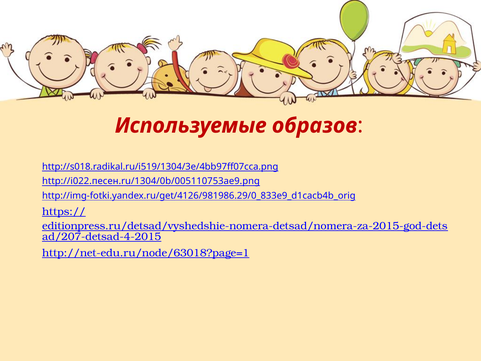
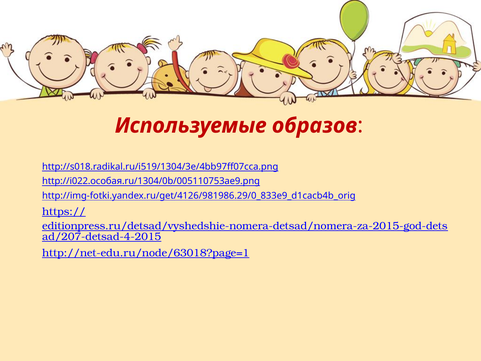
http://i022.песен.ru/1304/0b/005110753ae9.png: http://i022.песен.ru/1304/0b/005110753ae9.png -> http://i022.особая.ru/1304/0b/005110753ae9.png
